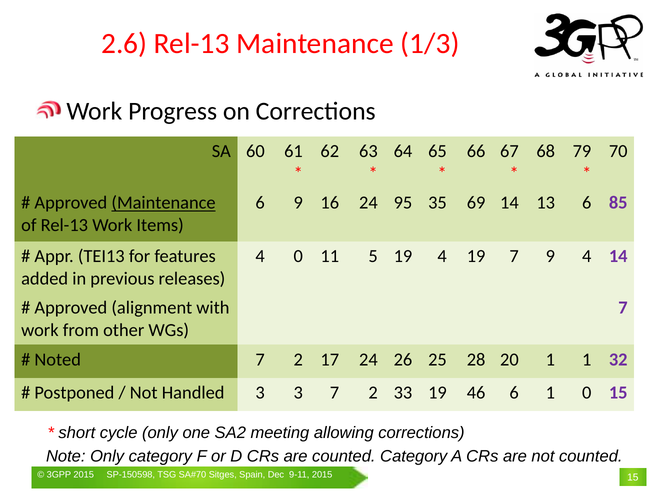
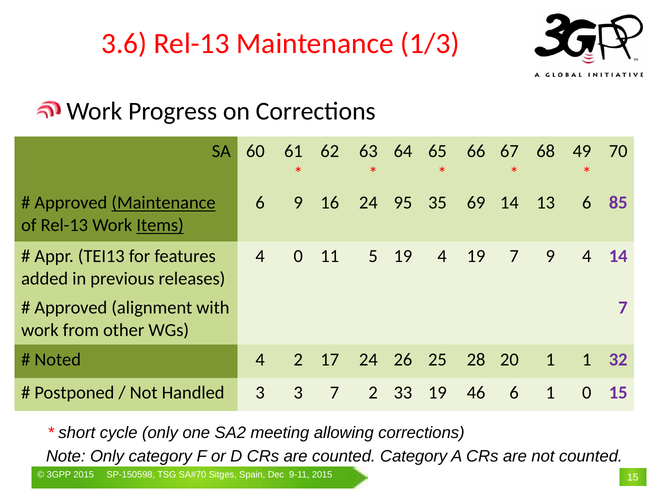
2.6: 2.6 -> 3.6
79: 79 -> 49
Items underline: none -> present
Noted 7: 7 -> 4
